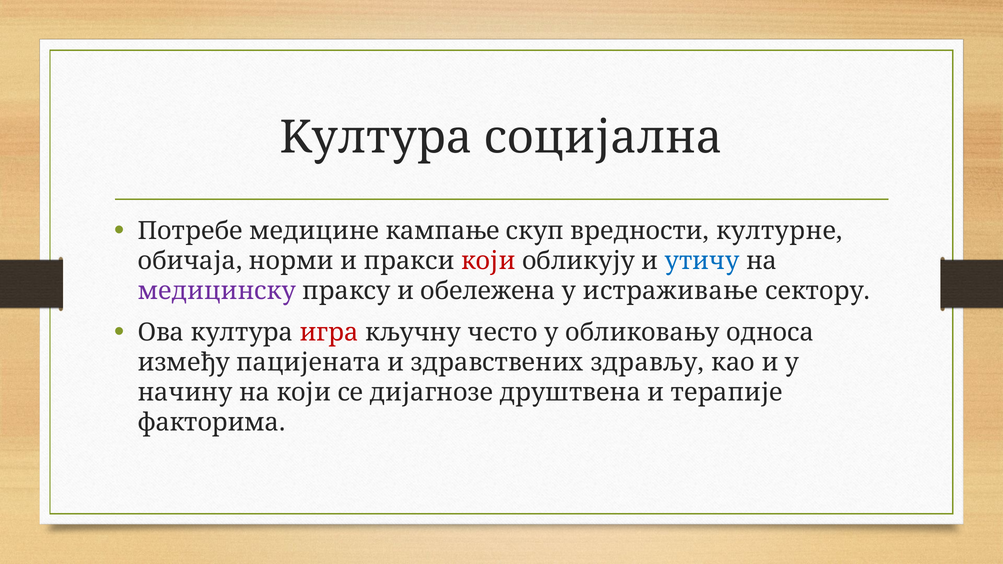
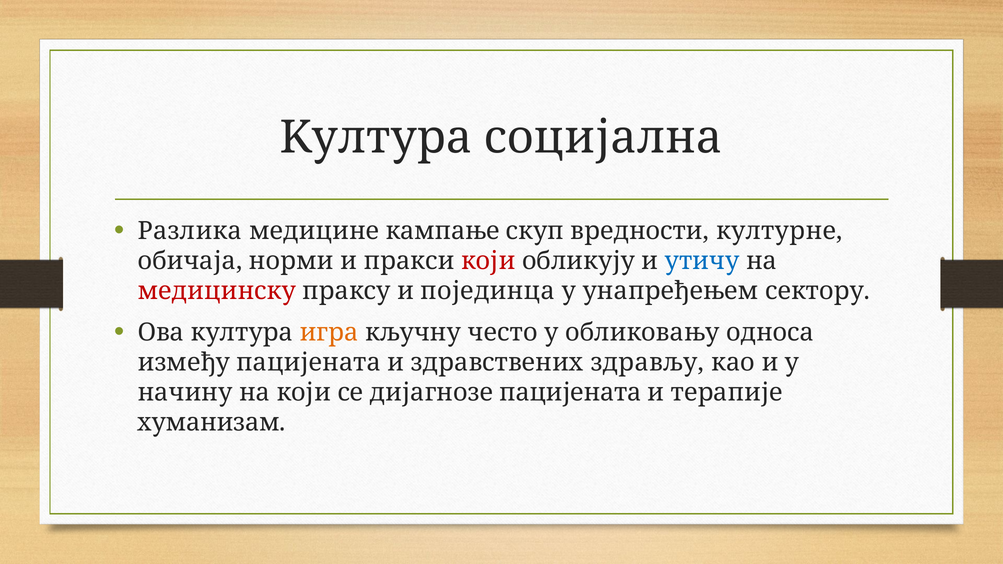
Потребе: Потребе -> Разлика
медицинску colour: purple -> red
обележена: обележена -> појединца
истраживање: истраживање -> унапређењем
игра colour: red -> orange
дијагнозе друштвена: друштвена -> пацијената
факторима: факторима -> хуманизам
